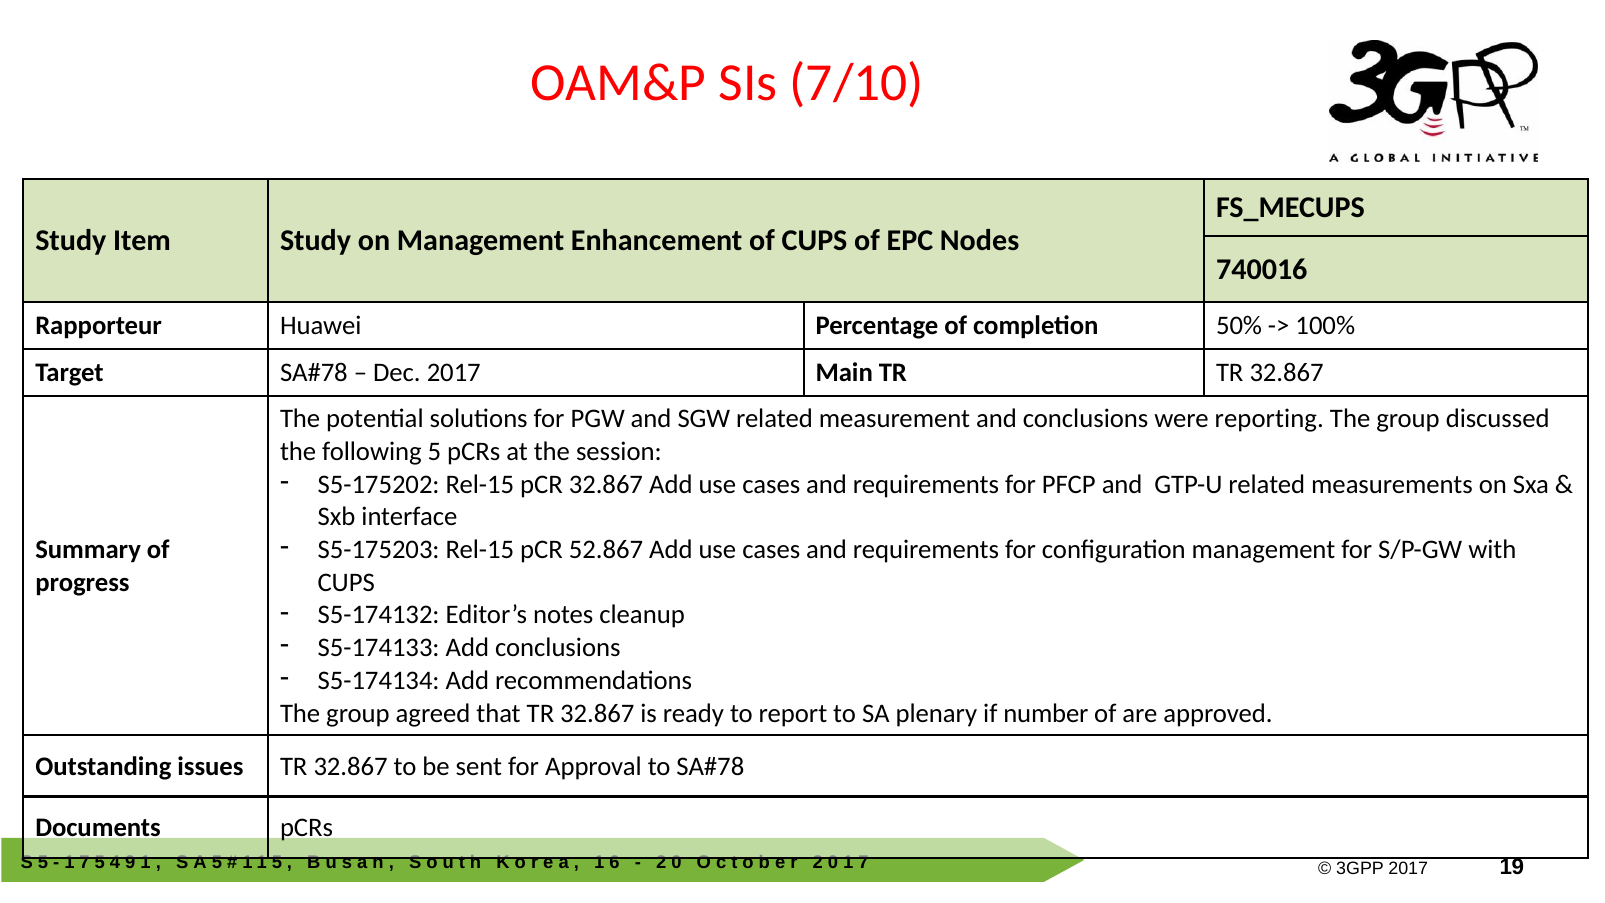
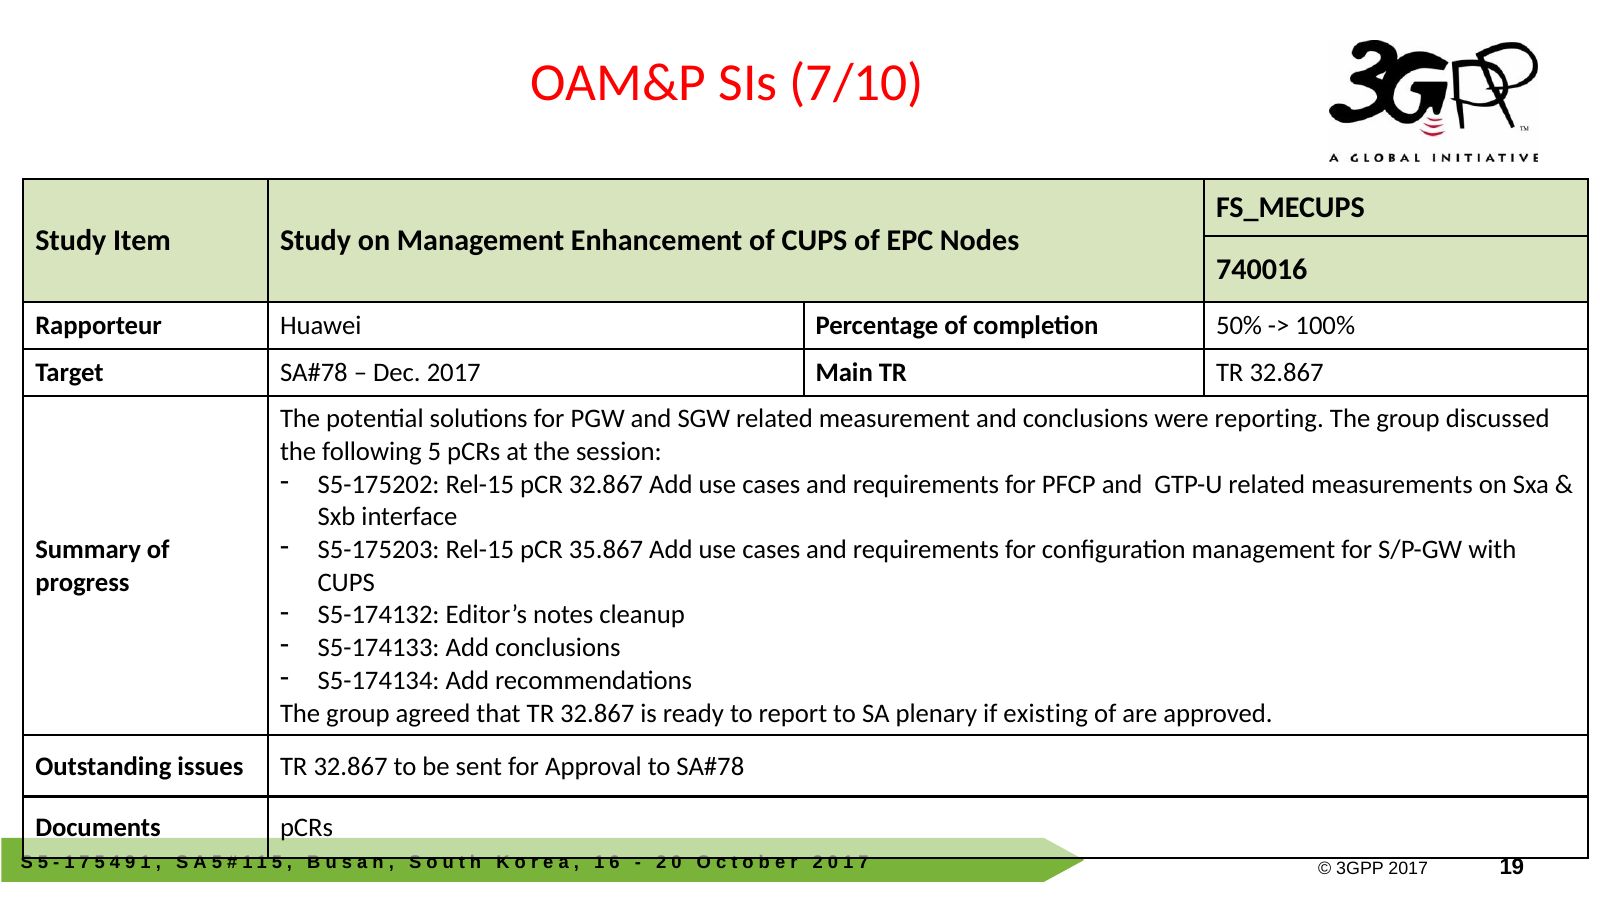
52.867: 52.867 -> 35.867
number: number -> existing
